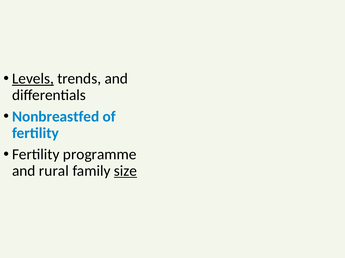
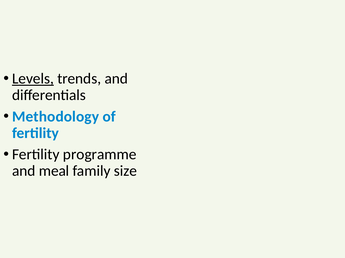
Nonbreastfed: Nonbreastfed -> Methodology
rural: rural -> meal
size underline: present -> none
